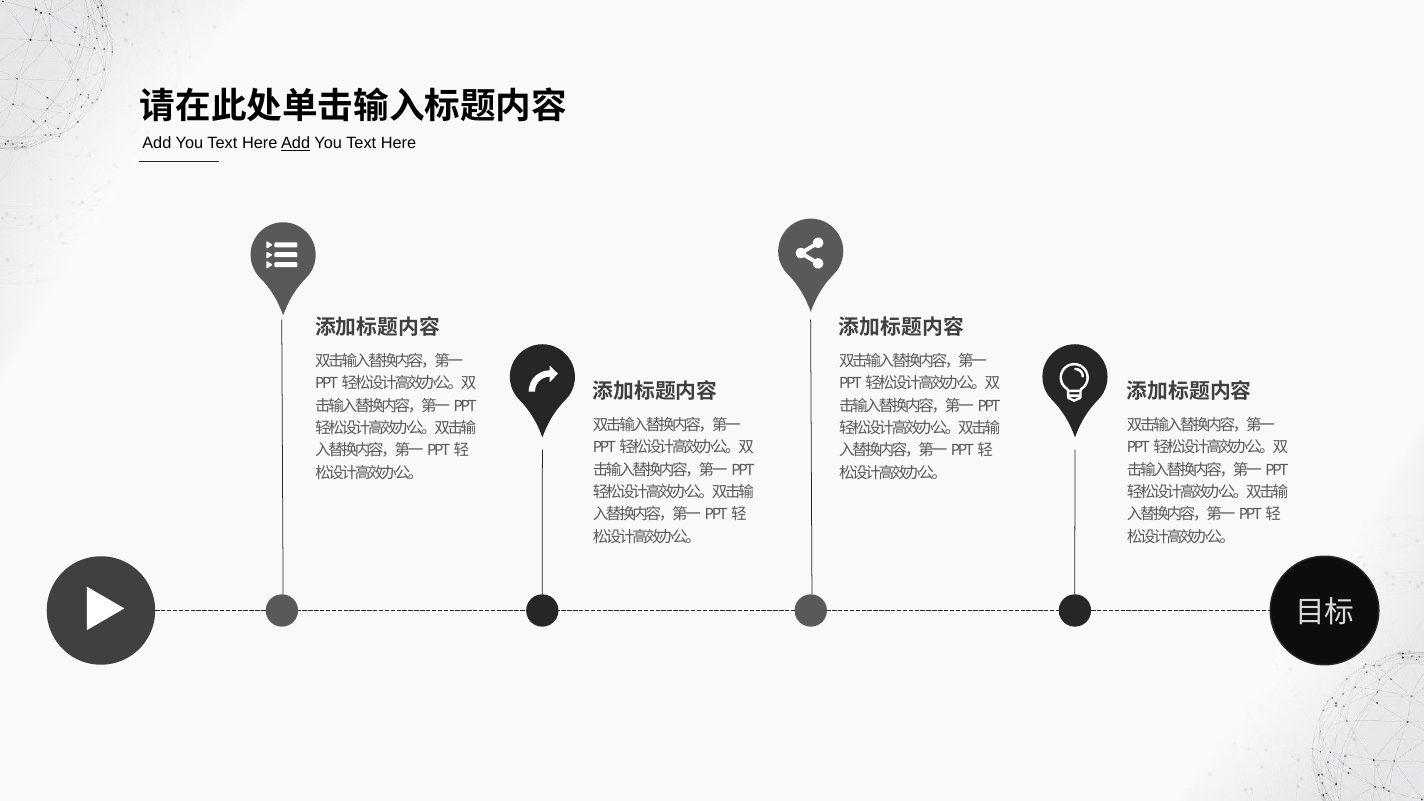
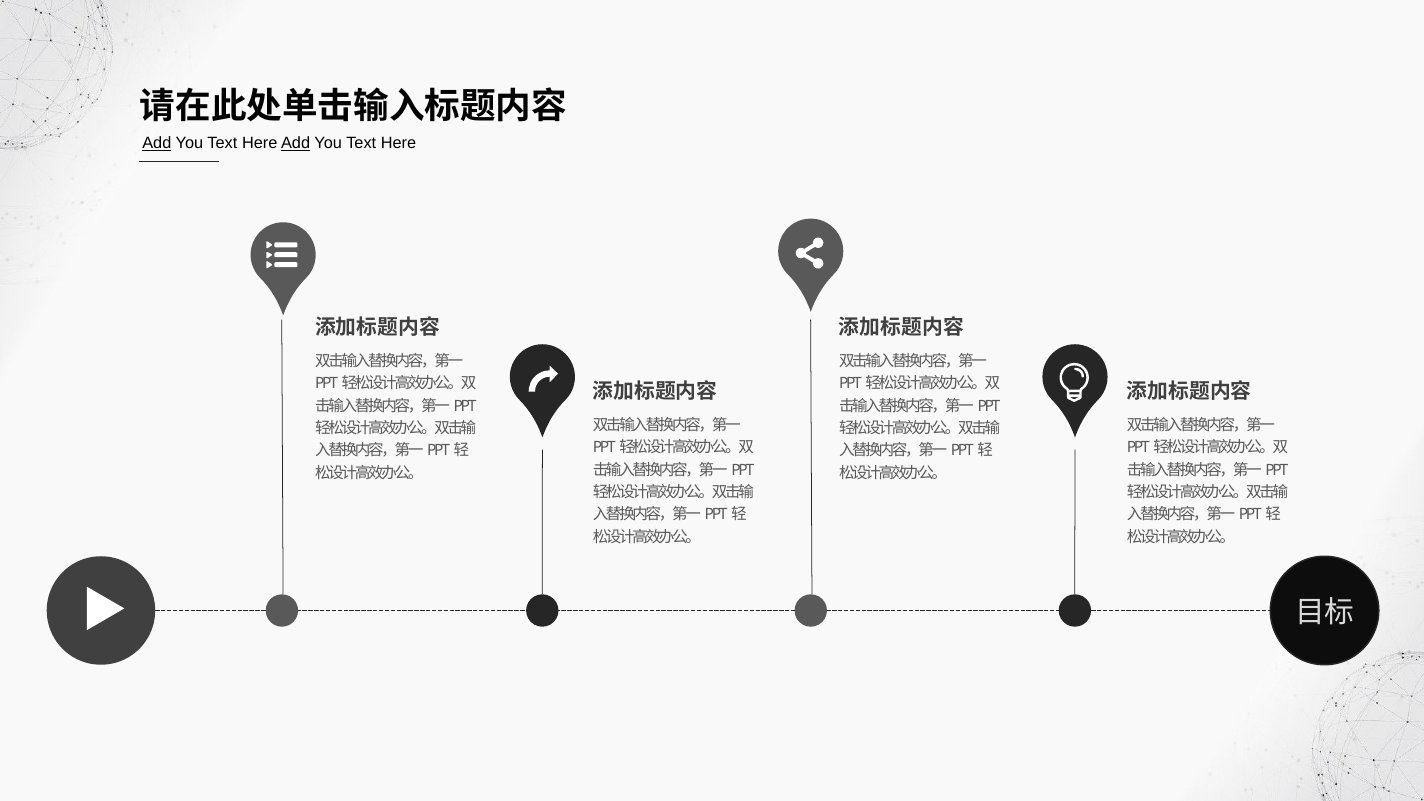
Add at (157, 143) underline: none -> present
